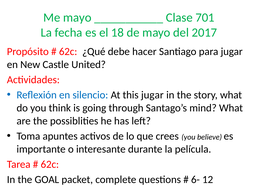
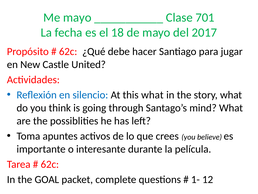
this jugar: jugar -> what
6-: 6- -> 1-
